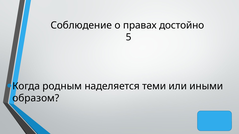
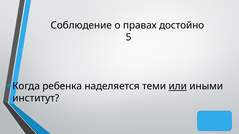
родным: родным -> ребенка
или underline: none -> present
образом: образом -> институт
